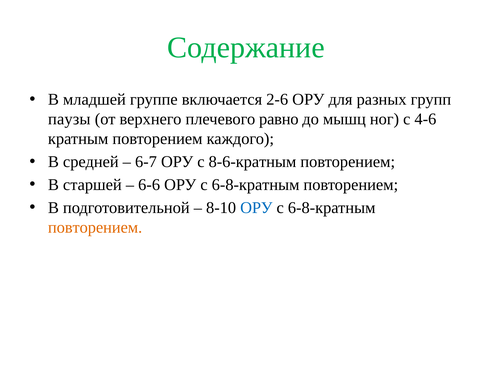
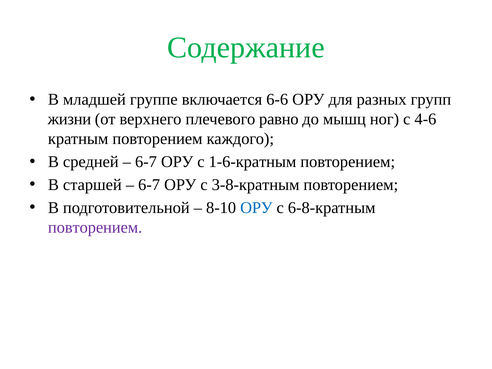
2-6: 2-6 -> 6-6
паузы: паузы -> жизни
8-6-кратным: 8-6-кратным -> 1-6-кратным
6-6 at (149, 185): 6-6 -> 6-7
6-8-кратным at (256, 185): 6-8-кратным -> 3-8-кратным
повторением at (95, 227) colour: orange -> purple
